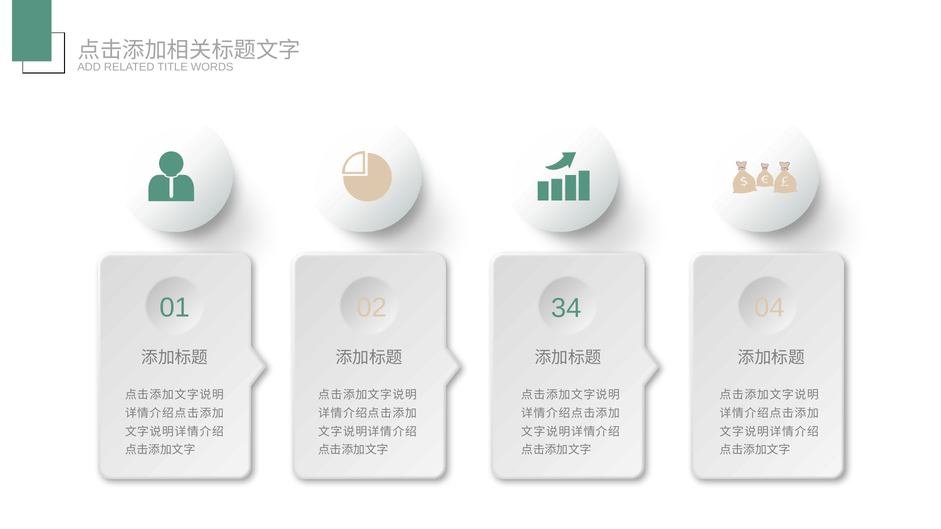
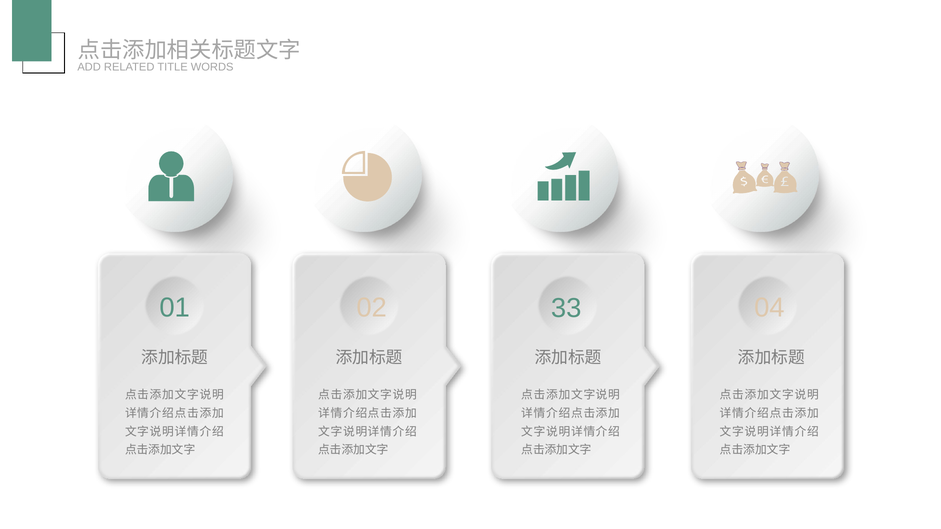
34: 34 -> 33
